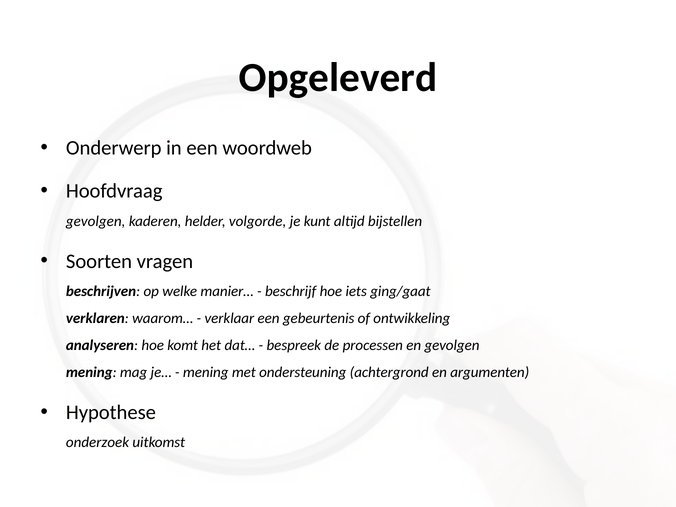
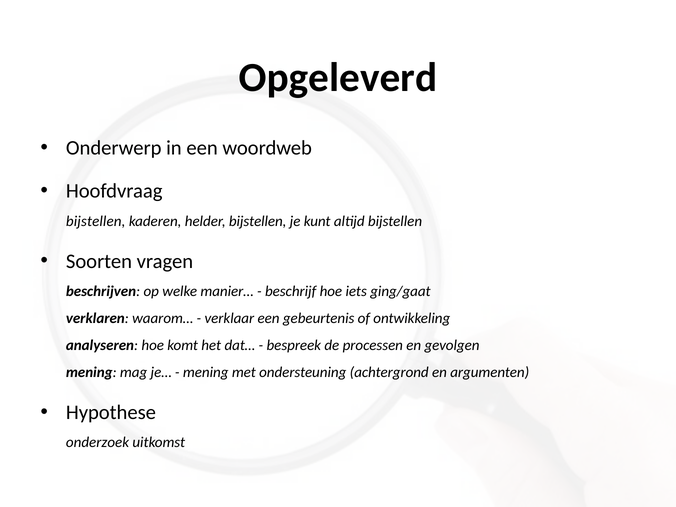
gevolgen at (96, 221): gevolgen -> bijstellen
helder volgorde: volgorde -> bijstellen
